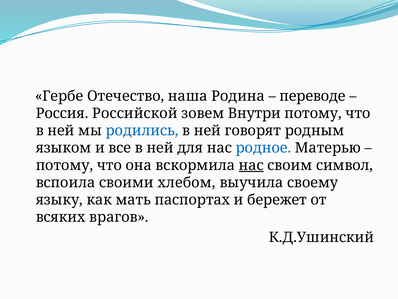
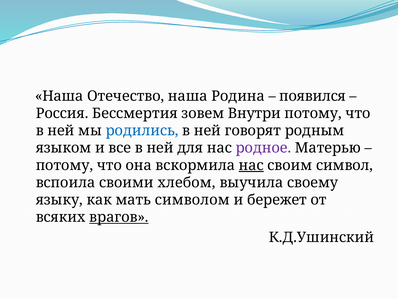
Гербе at (59, 96): Гербе -> Наша
переводе: переводе -> появился
Российской: Российской -> Бессмертия
родное colour: blue -> purple
паспортах: паспортах -> символом
врагов underline: none -> present
